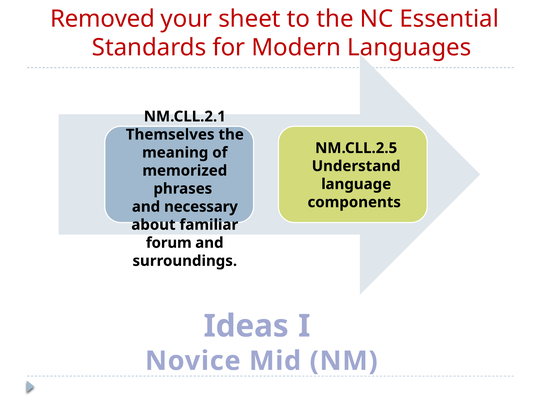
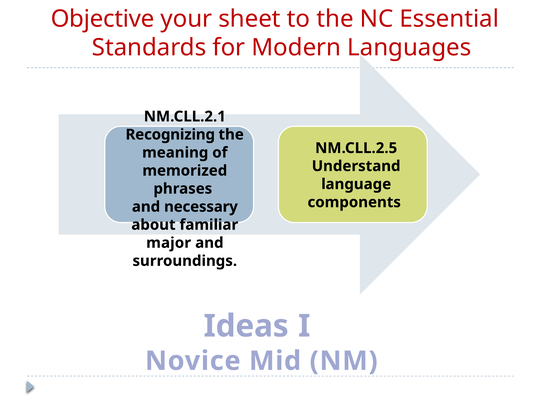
Removed: Removed -> Objective
Themselves: Themselves -> Recognizing
forum: forum -> major
